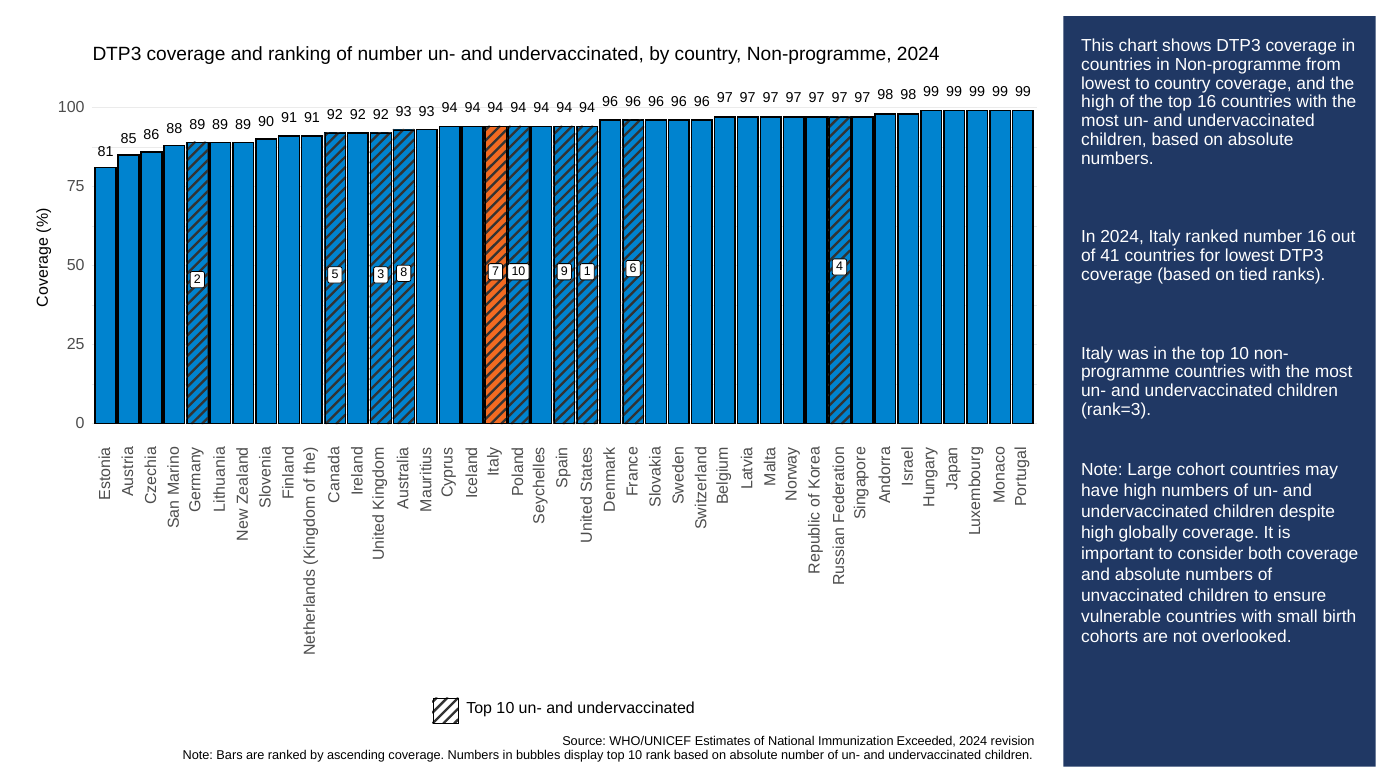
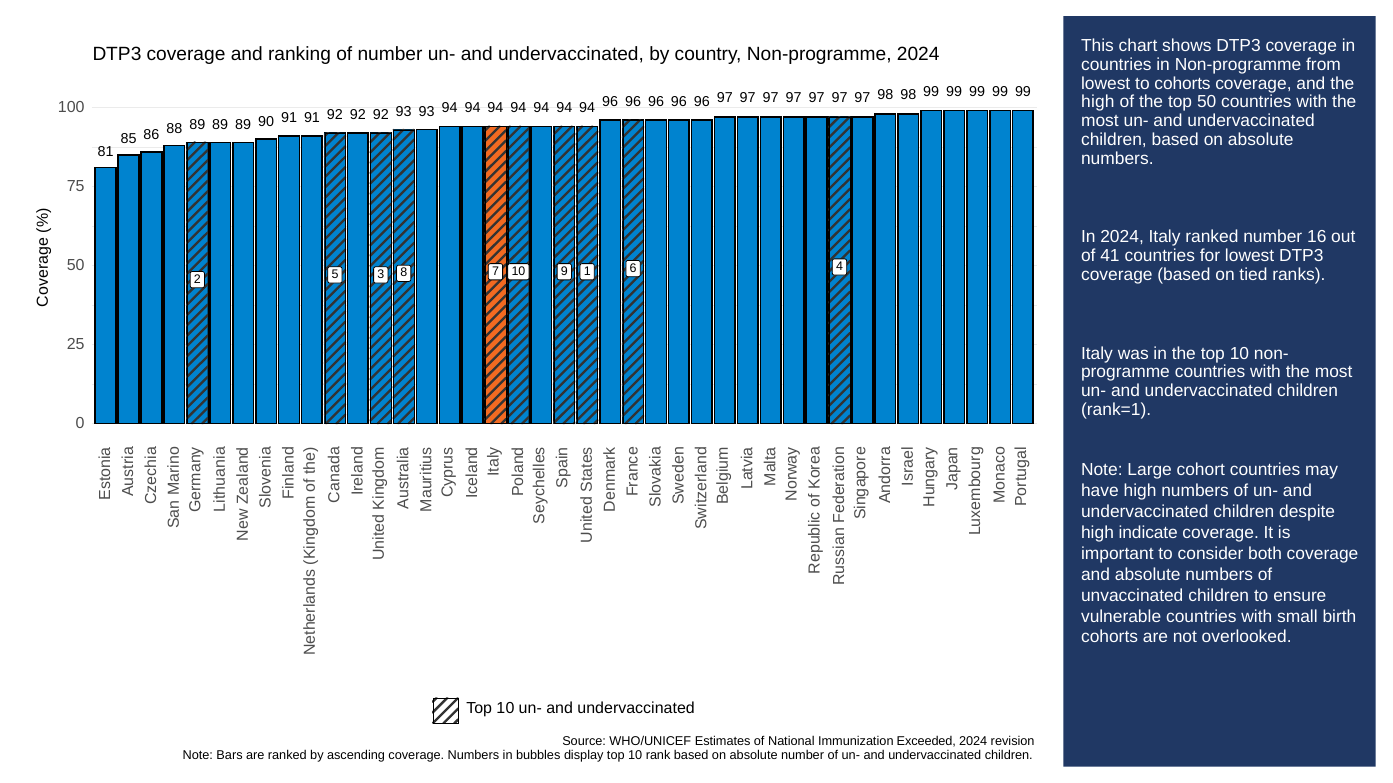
to country: country -> cohorts
top 16: 16 -> 50
rank=3: rank=3 -> rank=1
globally: globally -> indicate
